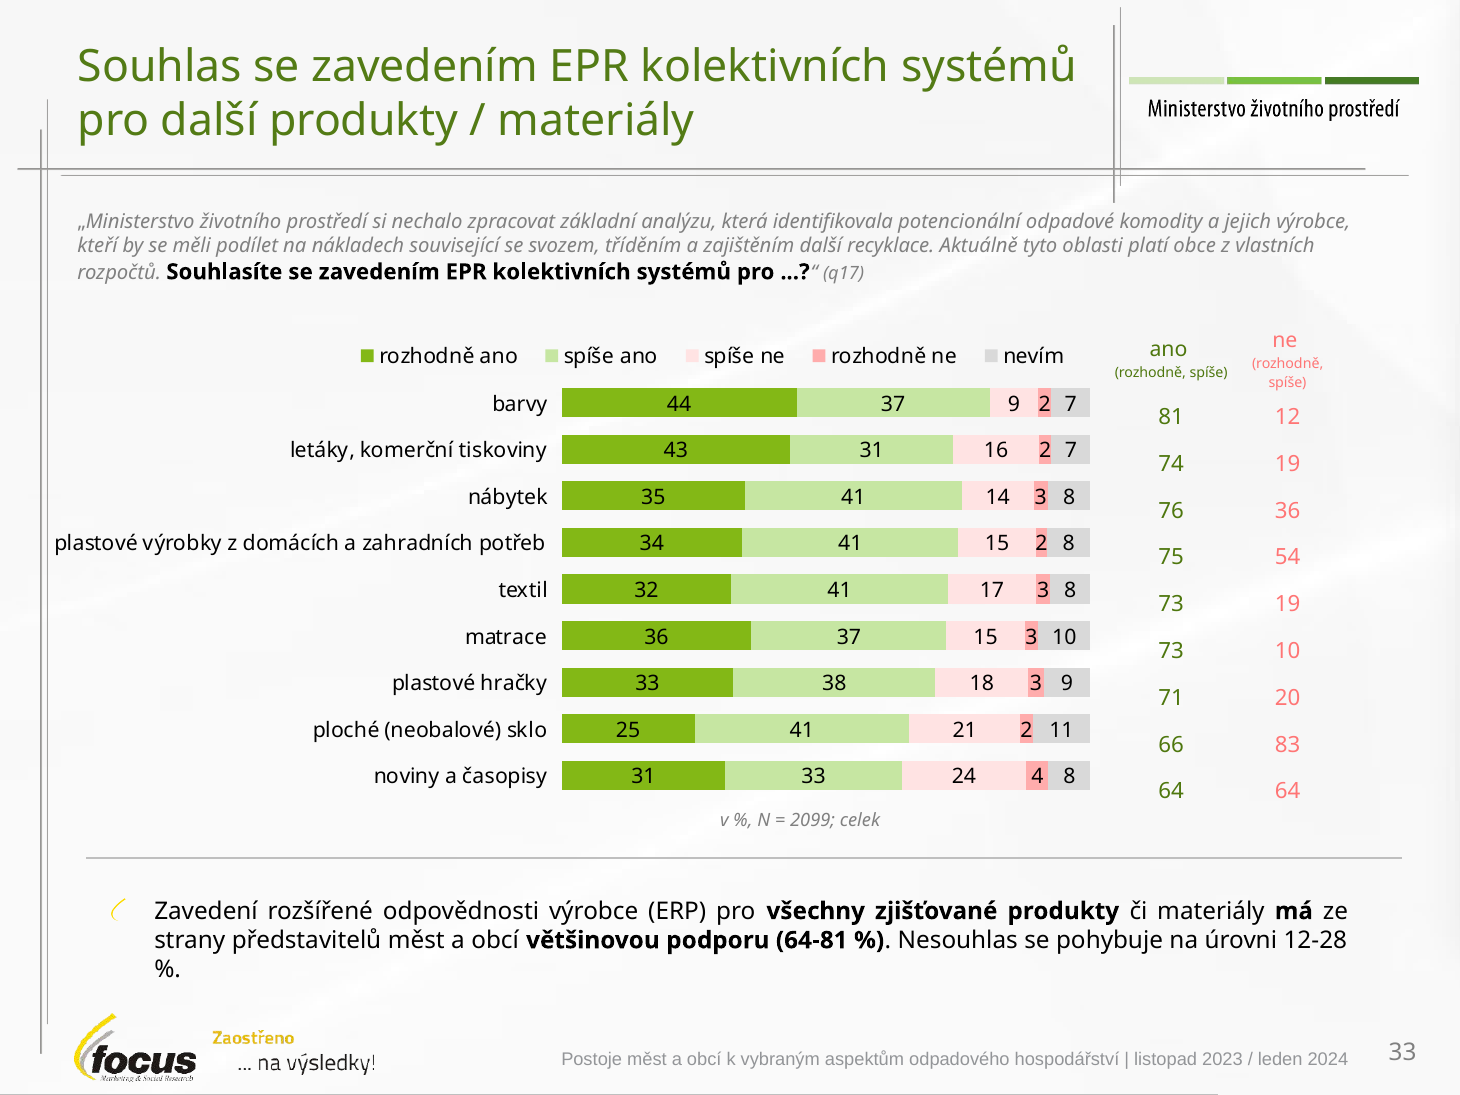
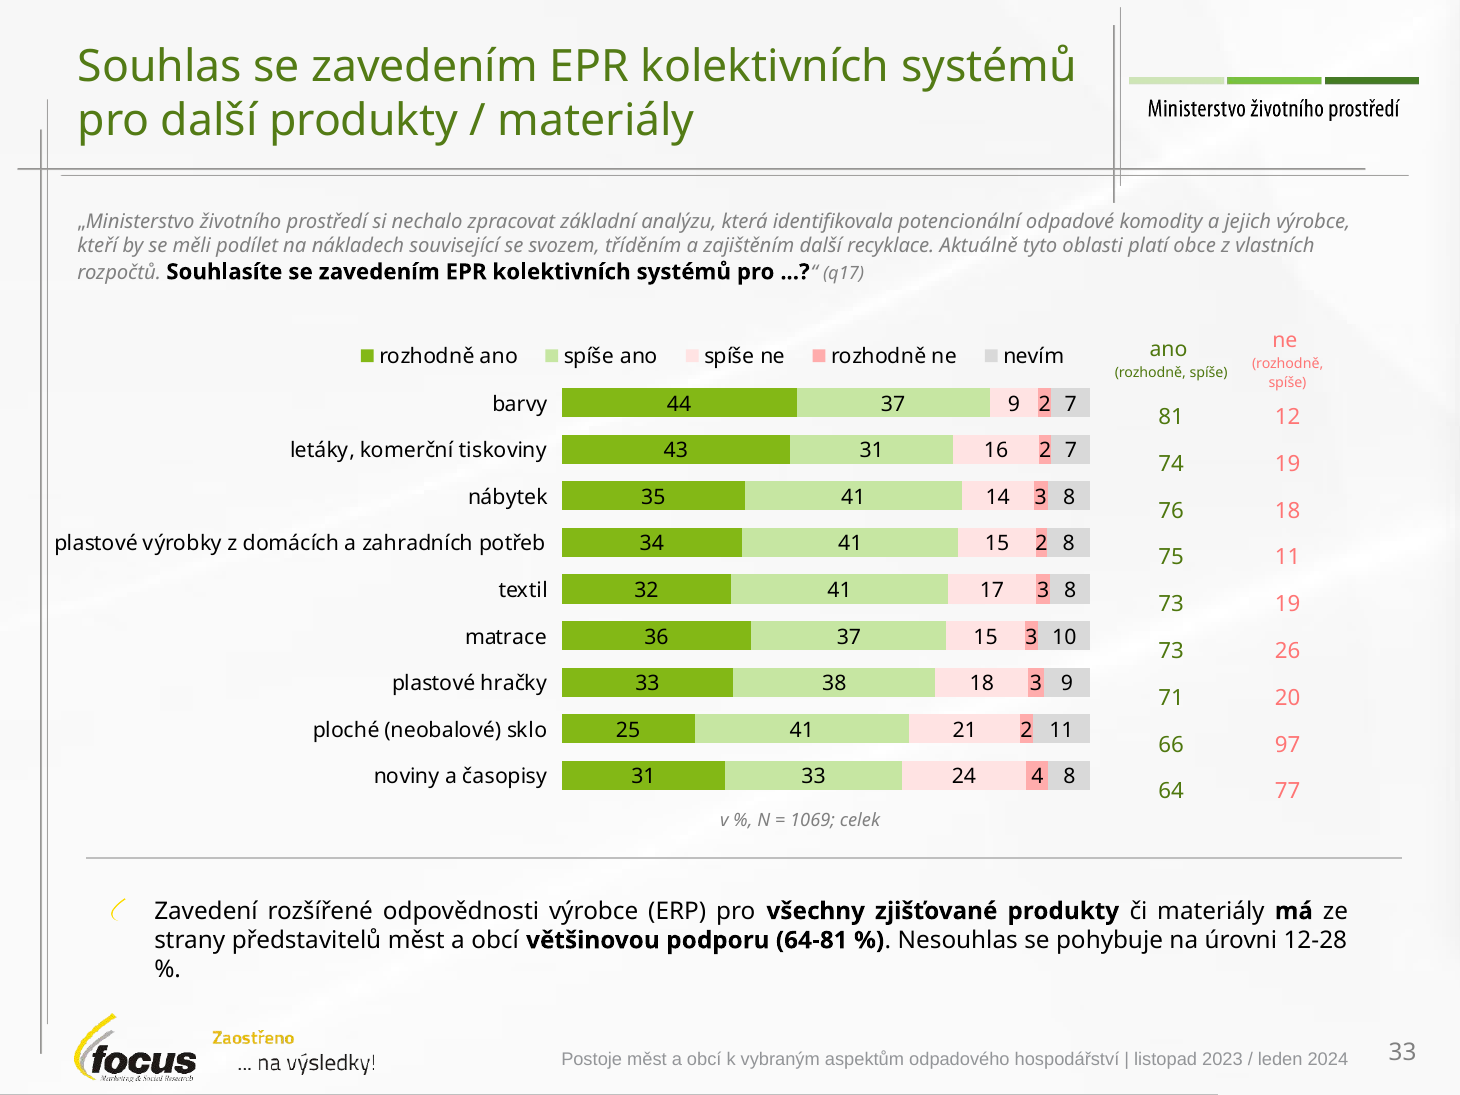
76 36: 36 -> 18
75 54: 54 -> 11
73 10: 10 -> 26
83: 83 -> 97
64 64: 64 -> 77
2099: 2099 -> 1069
